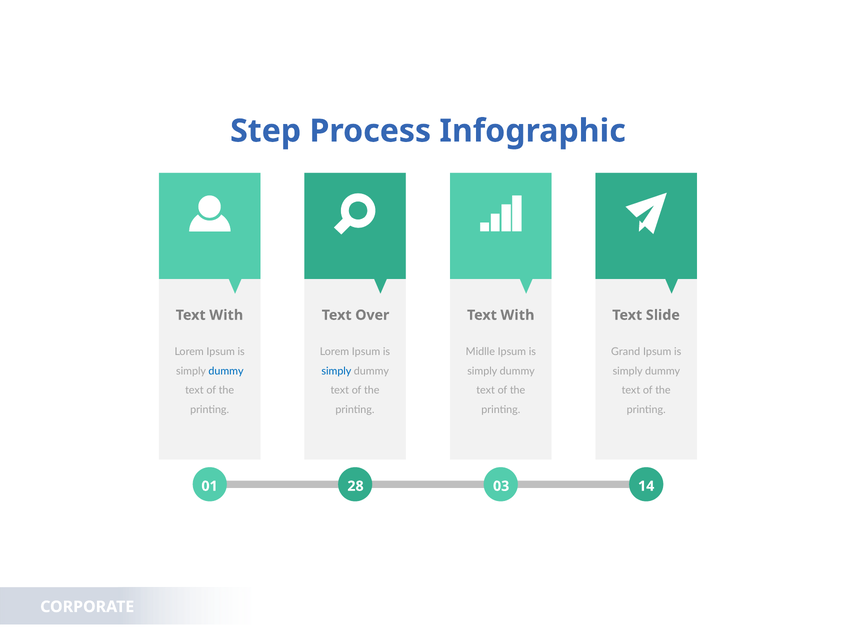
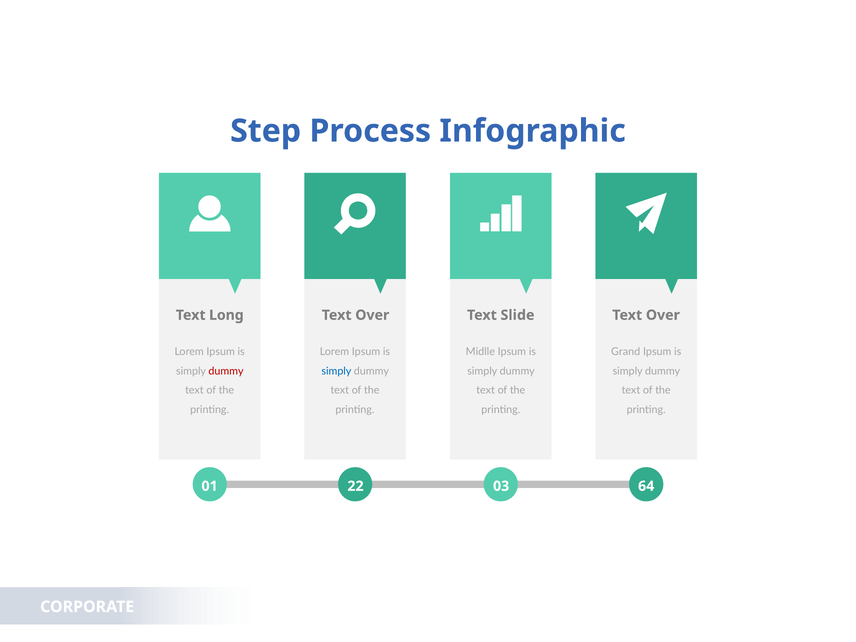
With at (226, 315): With -> Long
With at (517, 315): With -> Slide
Slide at (663, 315): Slide -> Over
dummy at (226, 371) colour: blue -> red
28: 28 -> 22
14: 14 -> 64
